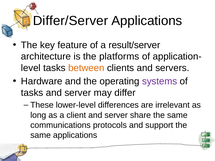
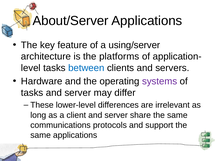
Differ/Server: Differ/Server -> About/Server
result/server: result/server -> using/server
between colour: orange -> blue
